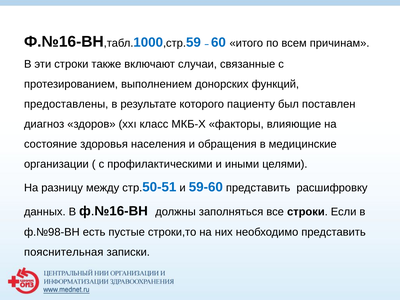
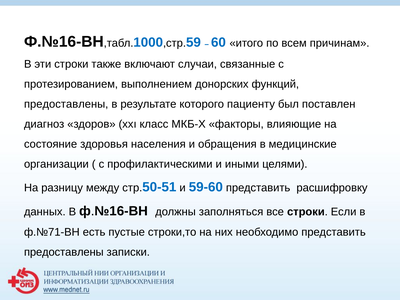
ф.№98-ВН: ф.№98-ВН -> ф.№71-ВН
пояснительная at (64, 252): пояснительная -> предоставлены
